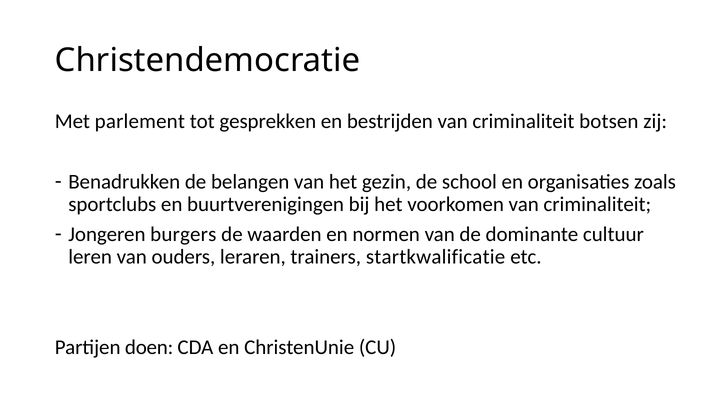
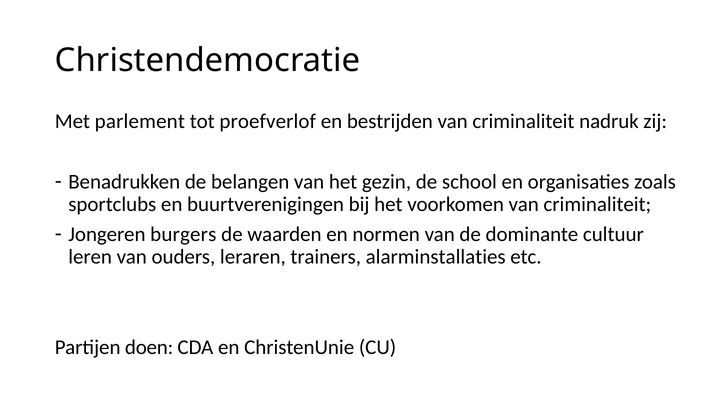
gesprekken: gesprekken -> proefverlof
botsen: botsen -> nadruk
startkwalificatie: startkwalificatie -> alarminstallaties
